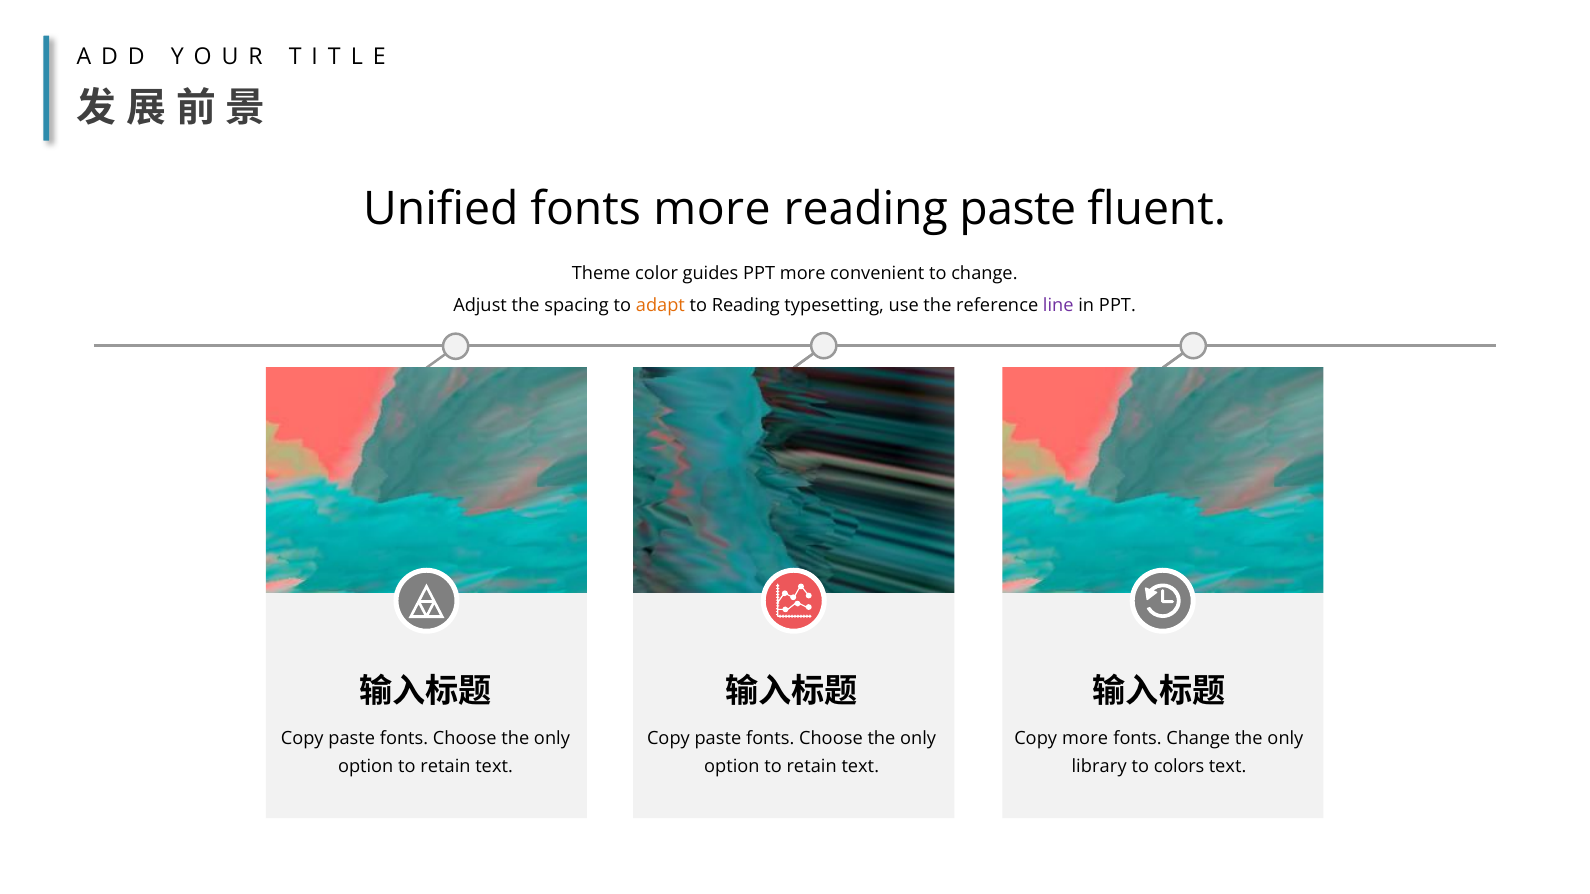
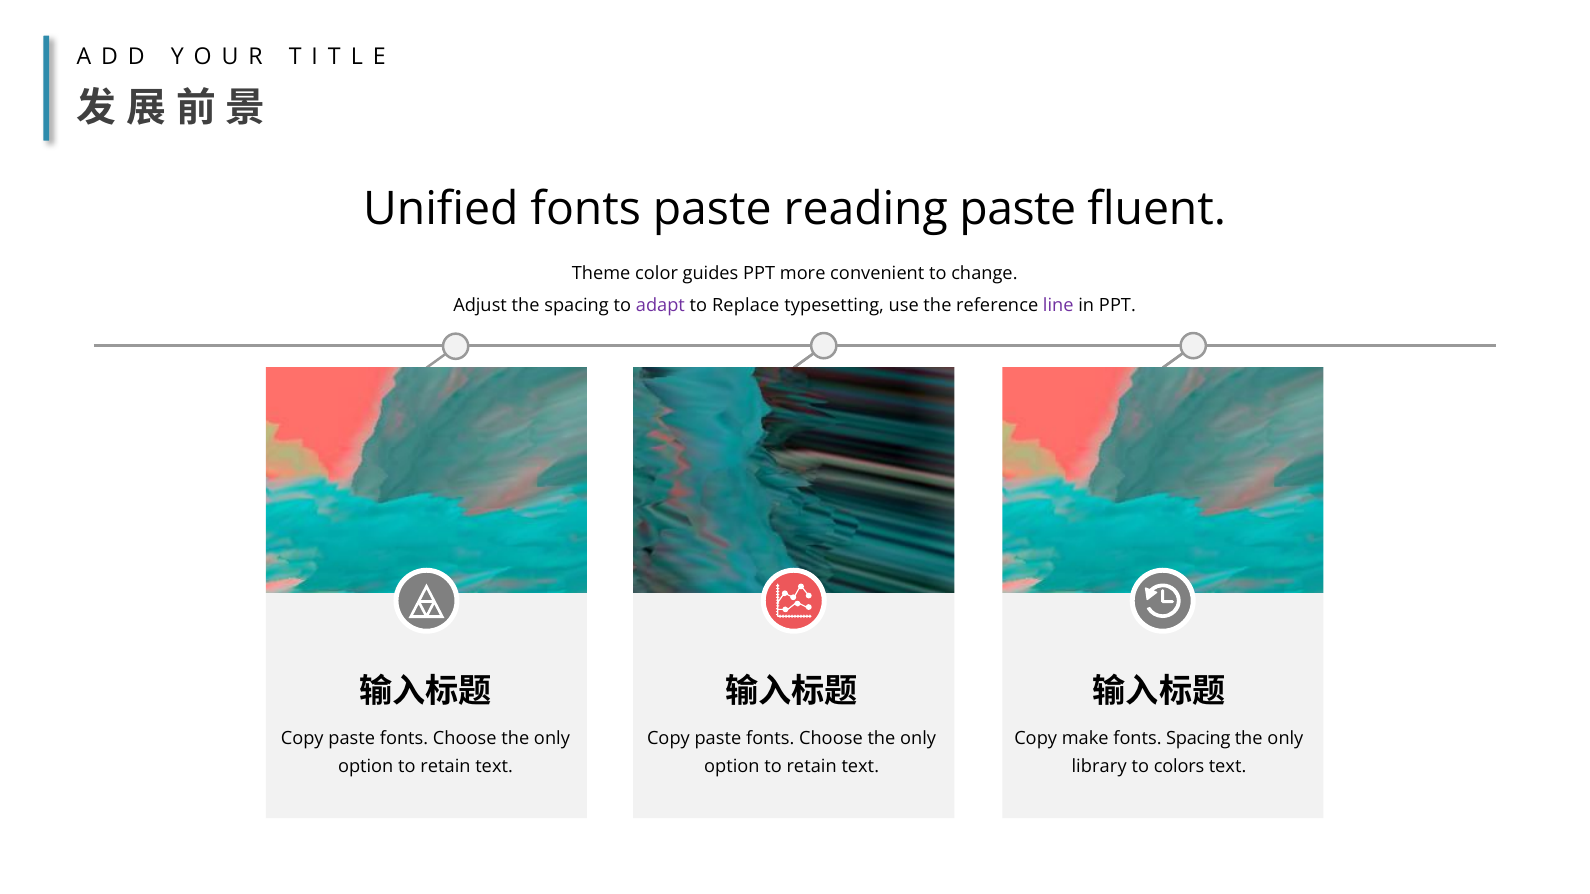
fonts more: more -> paste
adapt colour: orange -> purple
to Reading: Reading -> Replace
Copy more: more -> make
fonts Change: Change -> Spacing
